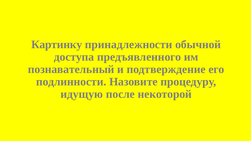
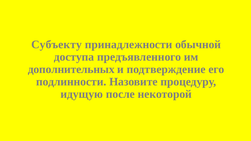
Картинку: Картинку -> Субъекту
познавательный: познавательный -> дополнительных
